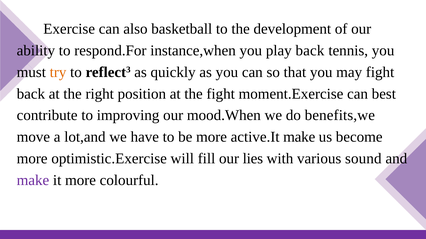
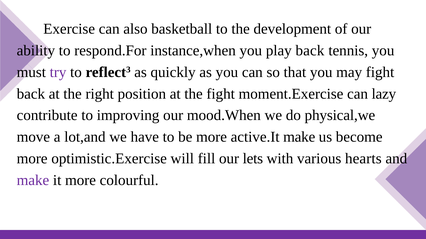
try colour: orange -> purple
best: best -> lazy
benefits,we: benefits,we -> physical,we
lies: lies -> lets
sound: sound -> hearts
